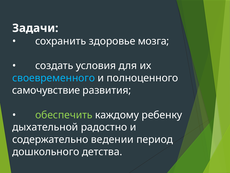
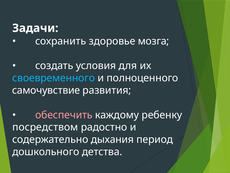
обеспечить colour: light green -> pink
дыхательной: дыхательной -> посредством
ведении: ведении -> дыхания
